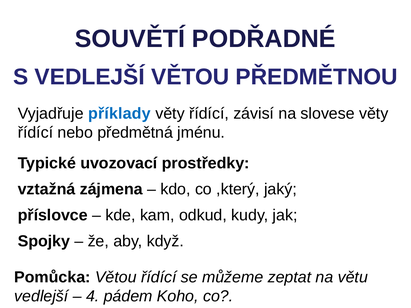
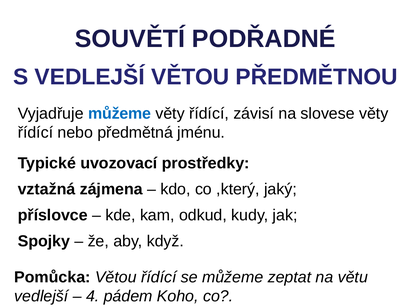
Vyjadřuje příklady: příklady -> můžeme
